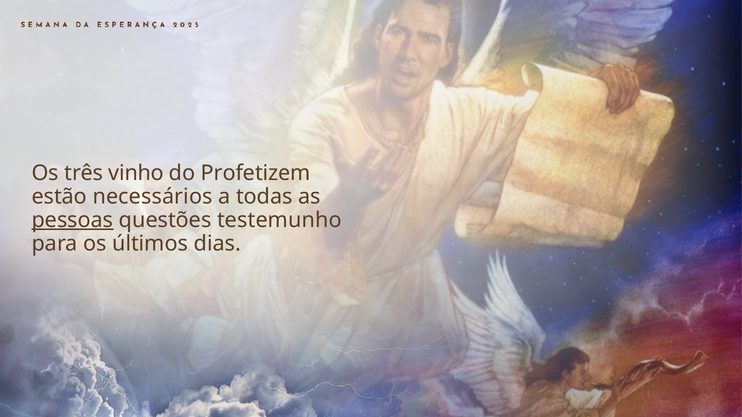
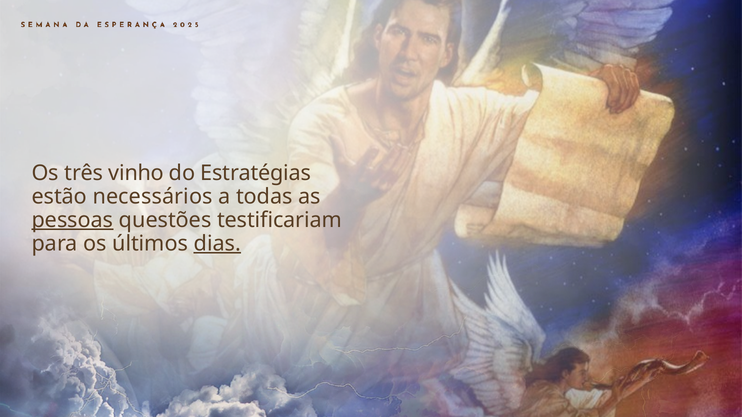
Profetizem: Profetizem -> Estratégias
testemunho: testemunho -> testificariam
dias underline: none -> present
